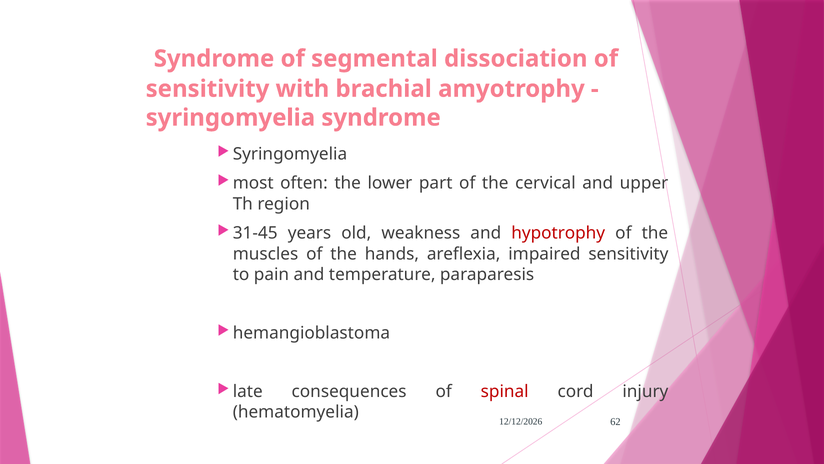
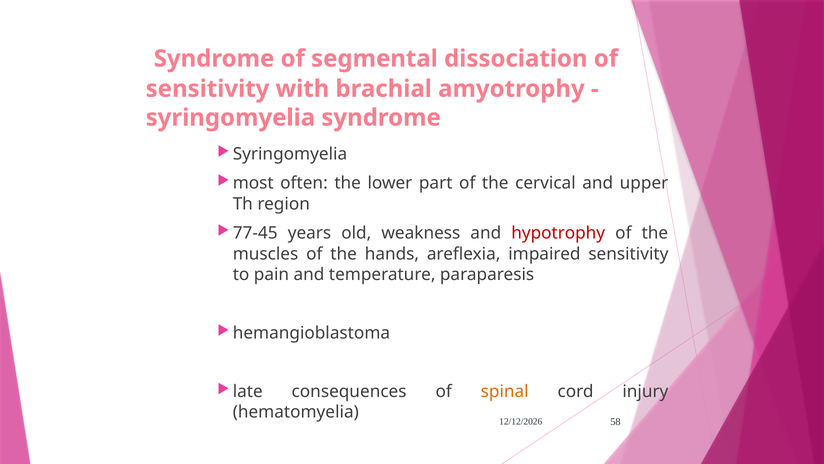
31-45: 31-45 -> 77-45
spinal colour: red -> orange
62: 62 -> 58
